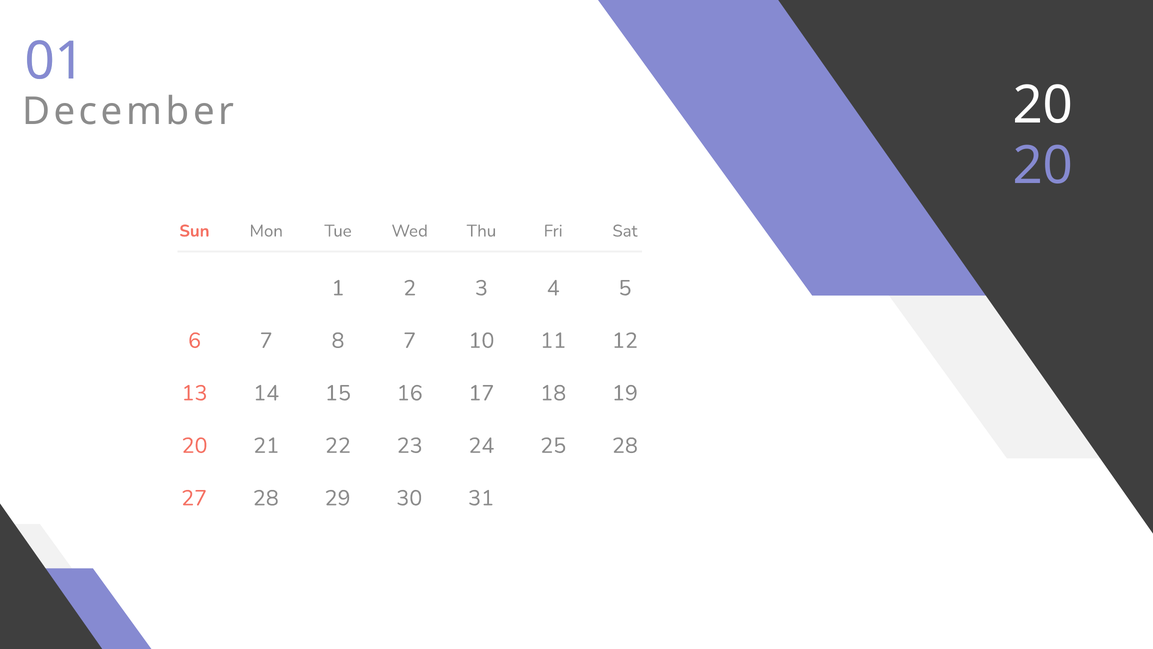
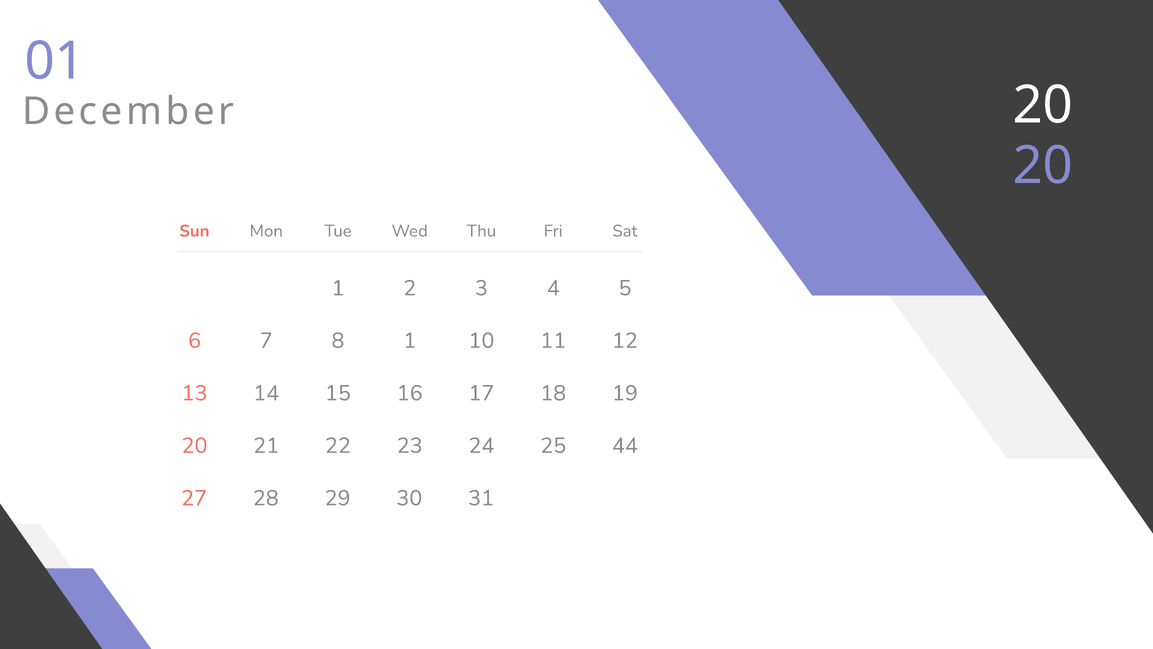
8 7: 7 -> 1
25 28: 28 -> 44
